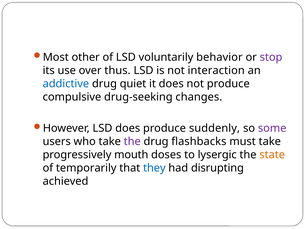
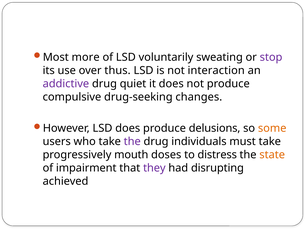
other: other -> more
behavior: behavior -> sweating
addictive colour: blue -> purple
suddenly: suddenly -> delusions
some colour: purple -> orange
flashbacks: flashbacks -> individuals
lysergic: lysergic -> distress
temporarily: temporarily -> impairment
they colour: blue -> purple
